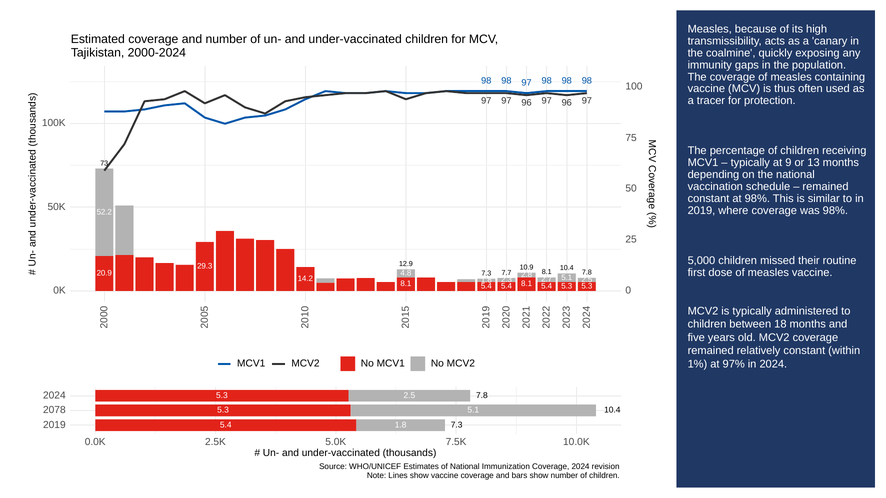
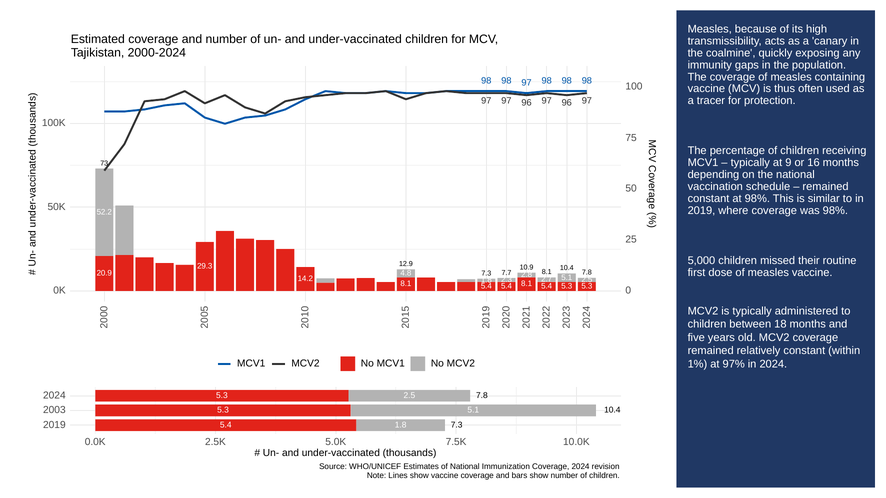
13: 13 -> 16
2078: 2078 -> 2003
